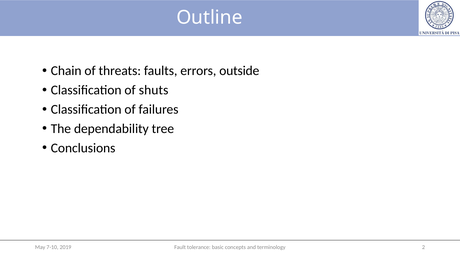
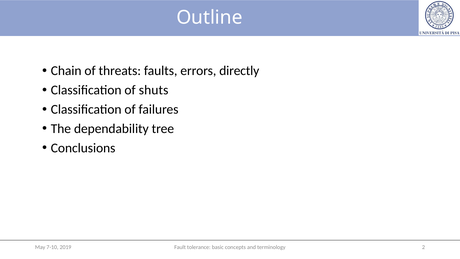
outside: outside -> directly
